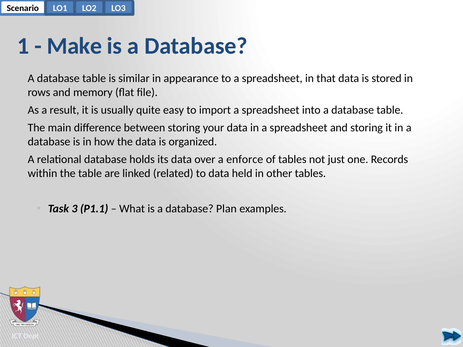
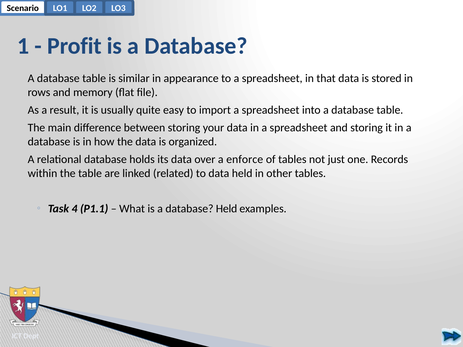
Make: Make -> Profit
3: 3 -> 4
database Plan: Plan -> Held
